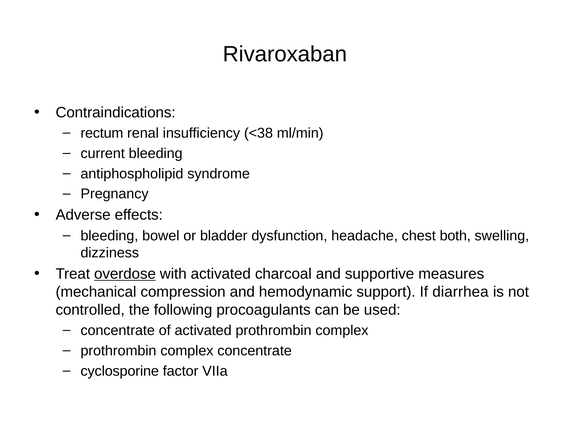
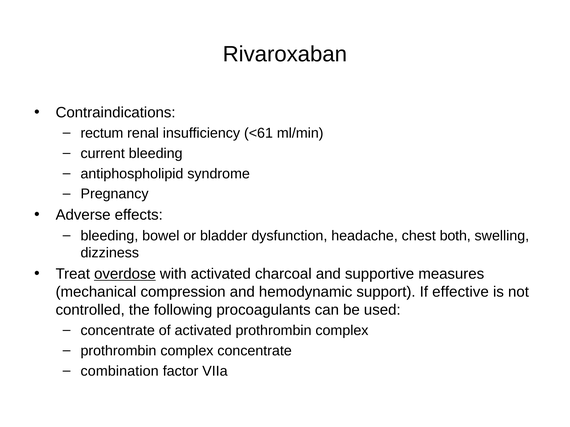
<38: <38 -> <61
diarrhea: diarrhea -> effective
cyclosporine: cyclosporine -> combination
